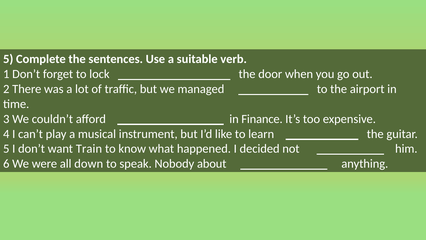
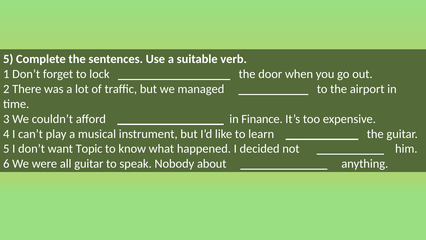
Train: Train -> Topic
all down: down -> guitar
